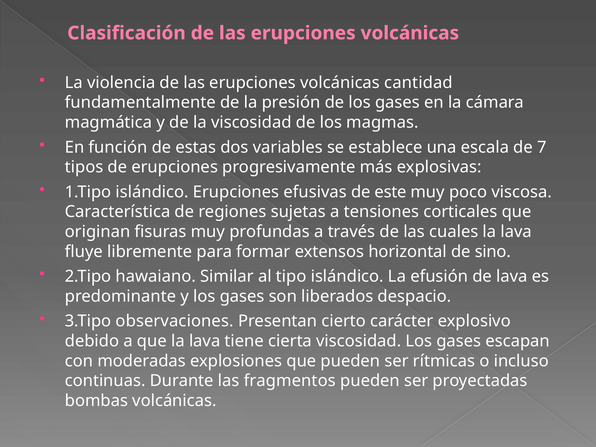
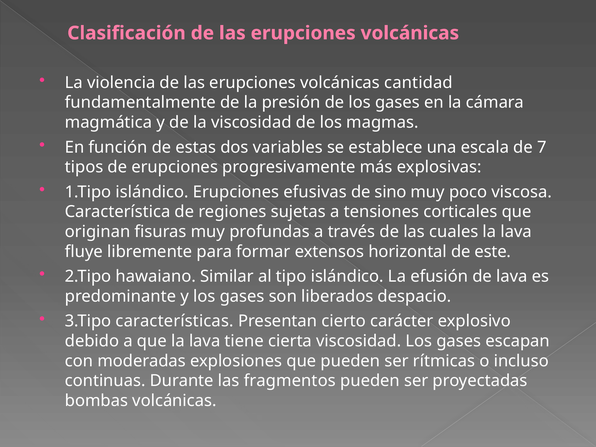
este: este -> sino
sino: sino -> este
observaciones: observaciones -> características
